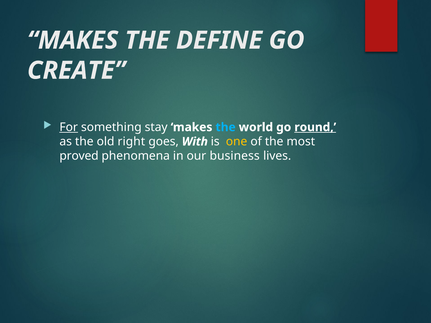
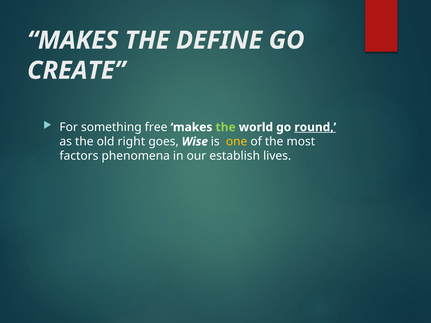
For underline: present -> none
stay: stay -> free
the at (226, 127) colour: light blue -> light green
With: With -> Wise
proved: proved -> factors
business: business -> establish
